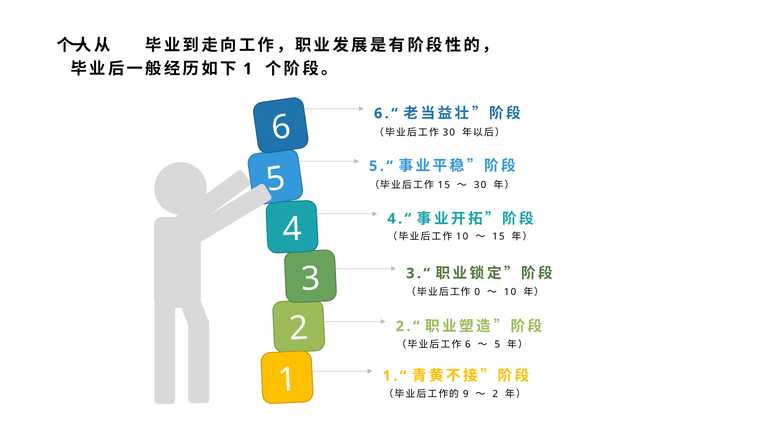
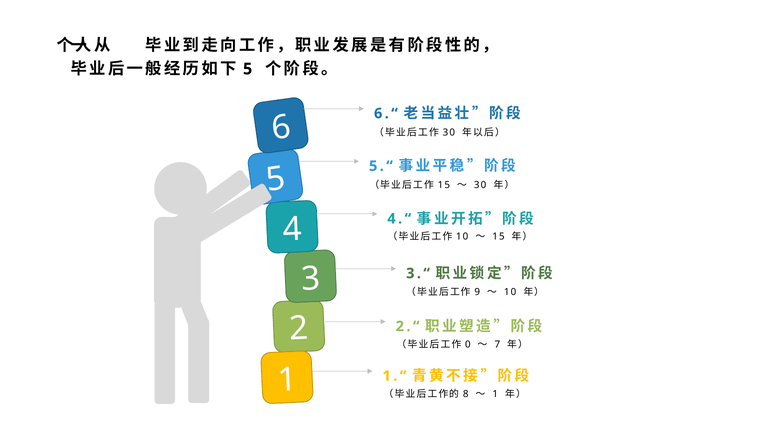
1 at (248, 69): 1 -> 5
0: 0 -> 9
6 at (468, 344): 6 -> 0
5 at (497, 344): 5 -> 7
9: 9 -> 8
2 at (495, 394): 2 -> 1
